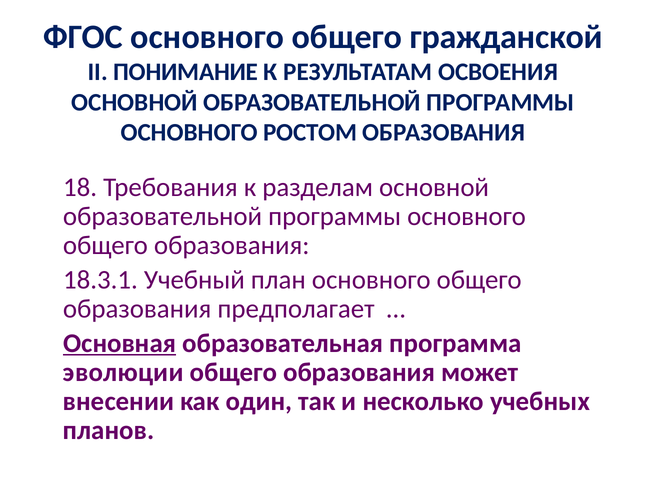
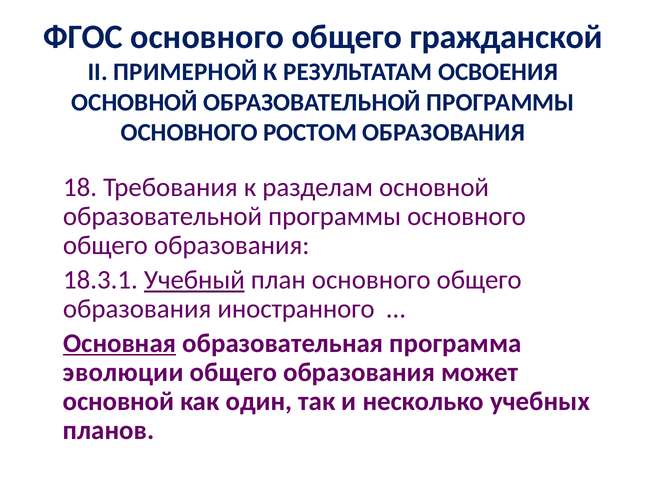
ПОНИМАНИЕ: ПОНИМАНИЕ -> ПРИМЕРНОЙ
Учебный underline: none -> present
предполагает: предполагает -> иностранного
внесении at (118, 401): внесении -> основной
